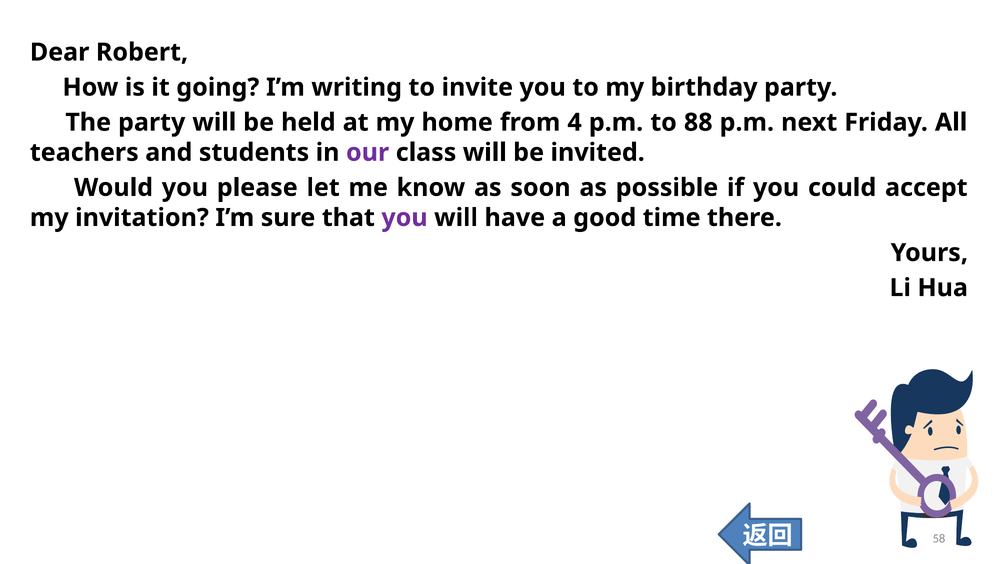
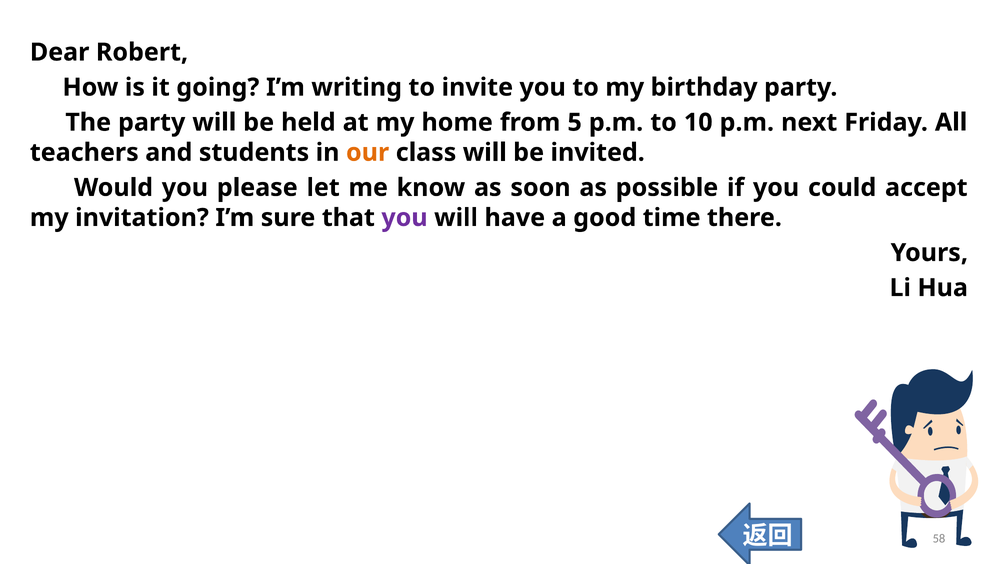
4: 4 -> 5
88: 88 -> 10
our colour: purple -> orange
